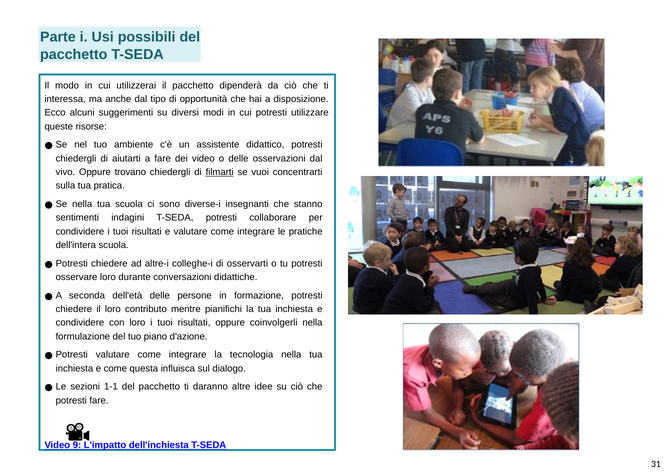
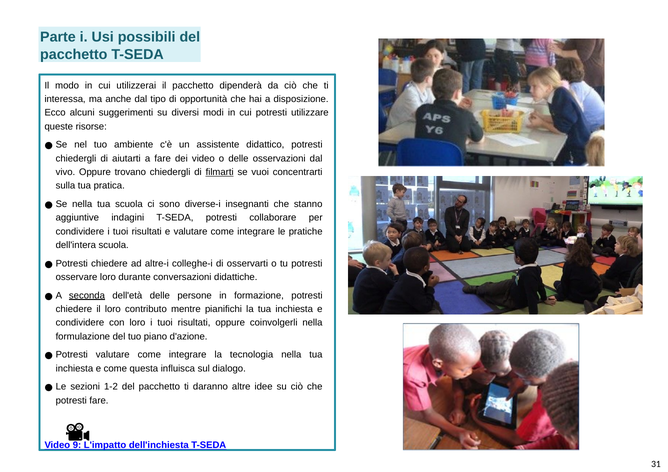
sentimenti: sentimenti -> aggiuntive
seconda underline: none -> present
1-1: 1-1 -> 1-2
